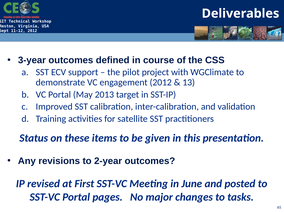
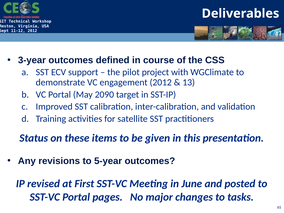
2013: 2013 -> 2090
2-year: 2-year -> 5-year
